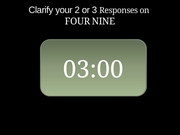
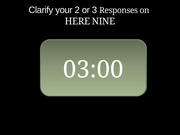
FOUR: FOUR -> HERE
